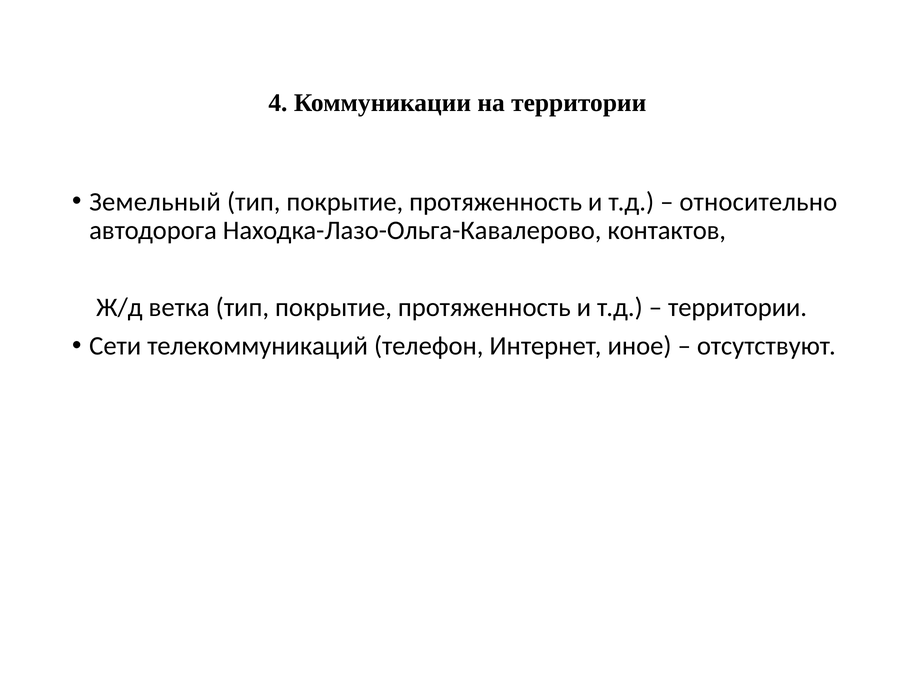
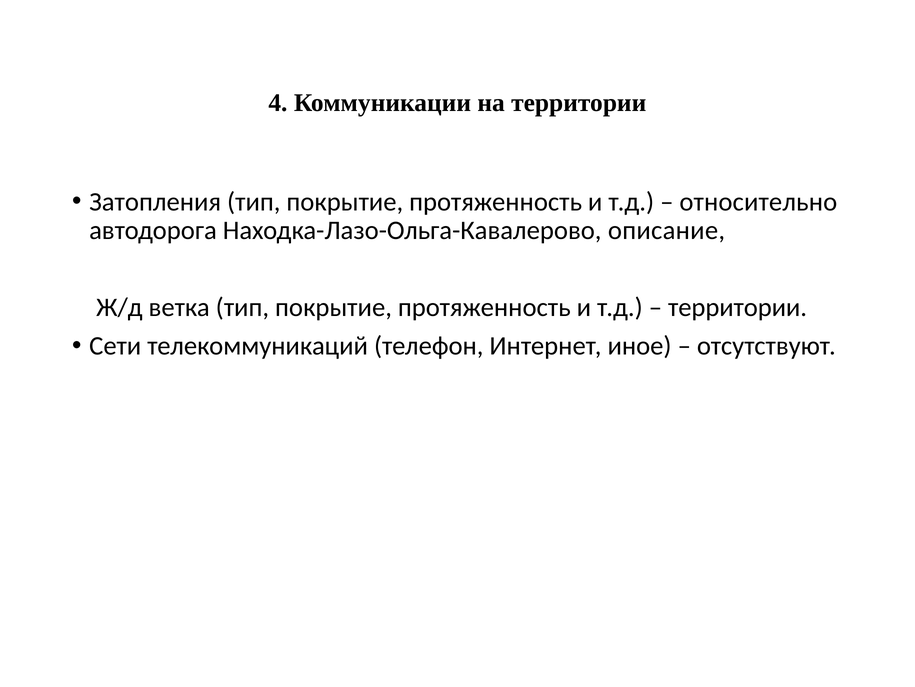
Земельный: Земельный -> Затопления
контактов: контактов -> описание
